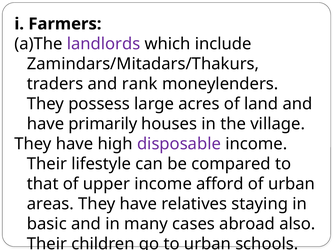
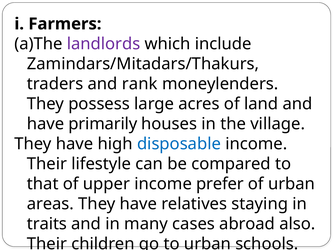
disposable colour: purple -> blue
afford: afford -> prefer
basic: basic -> traits
